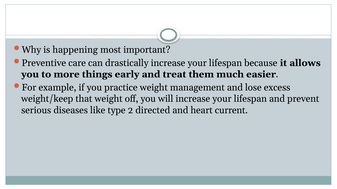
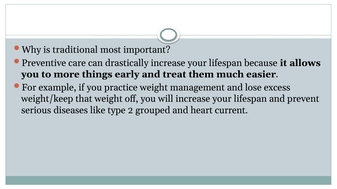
happening: happening -> traditional
directed: directed -> grouped
